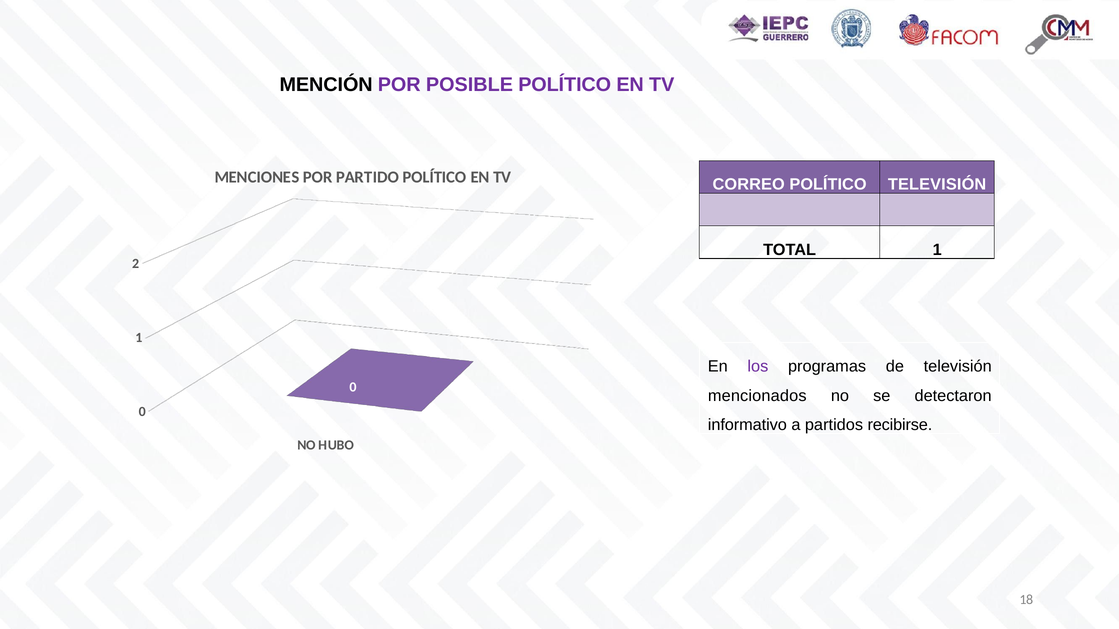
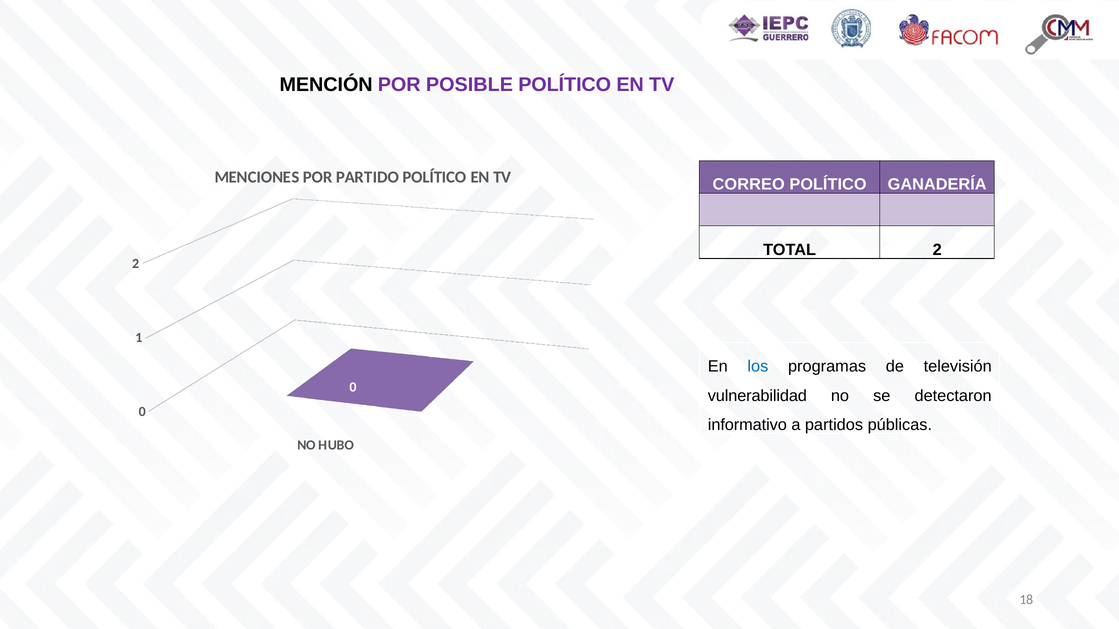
POLÍTICO TELEVISIÓN: TELEVISIÓN -> GANADERÍA
TOTAL 1: 1 -> 2
los colour: purple -> blue
mencionados: mencionados -> vulnerabilidad
recibirse: recibirse -> públicas
